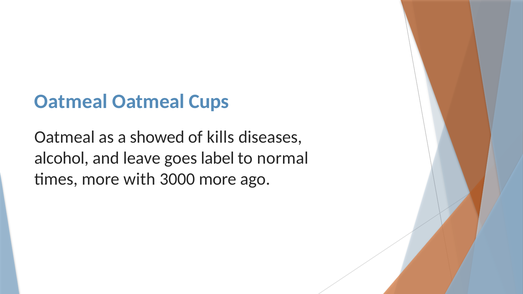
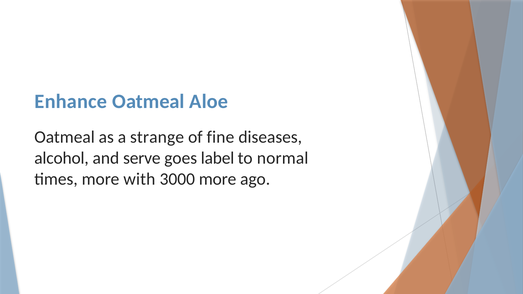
Oatmeal at (71, 102): Oatmeal -> Enhance
Cups: Cups -> Aloe
showed: showed -> strange
kills: kills -> fine
leave: leave -> serve
